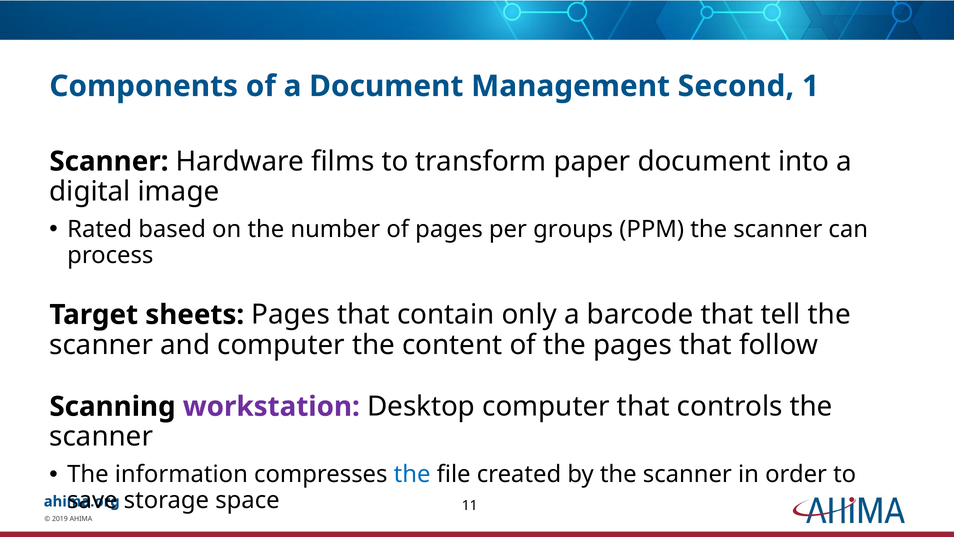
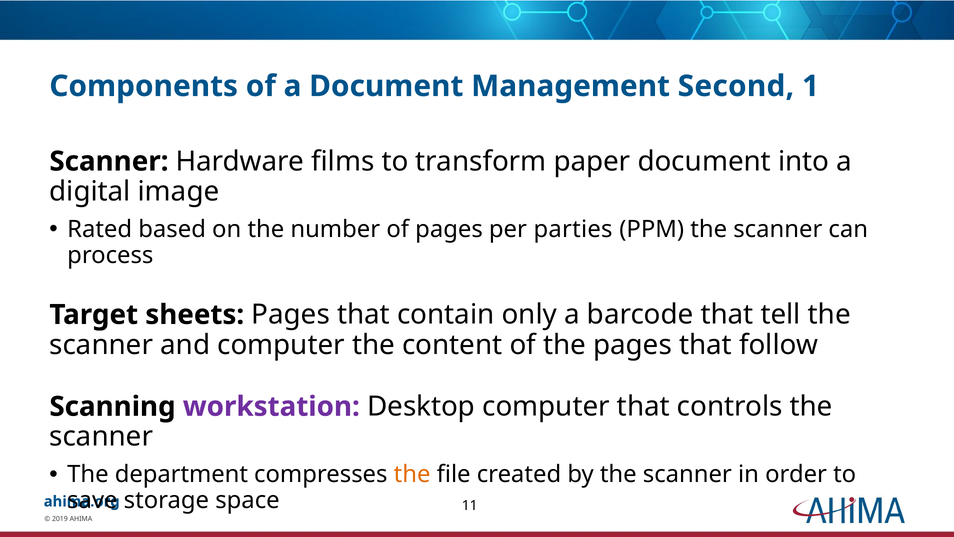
groups: groups -> parties
information: information -> department
the at (412, 474) colour: blue -> orange
